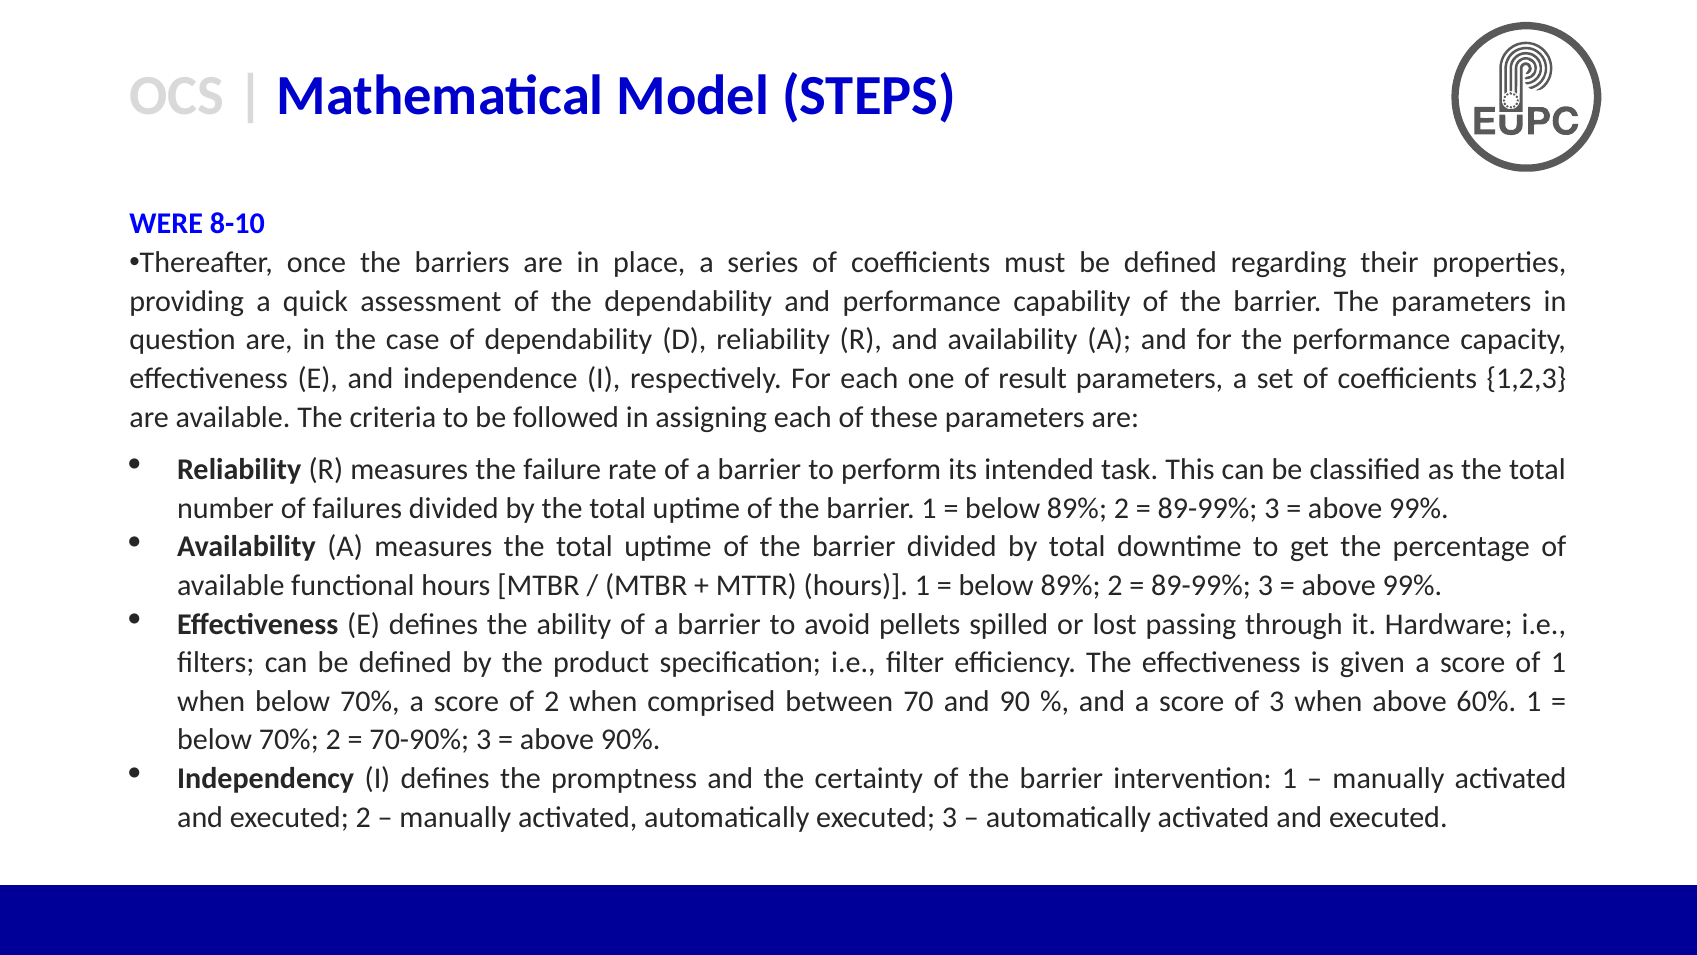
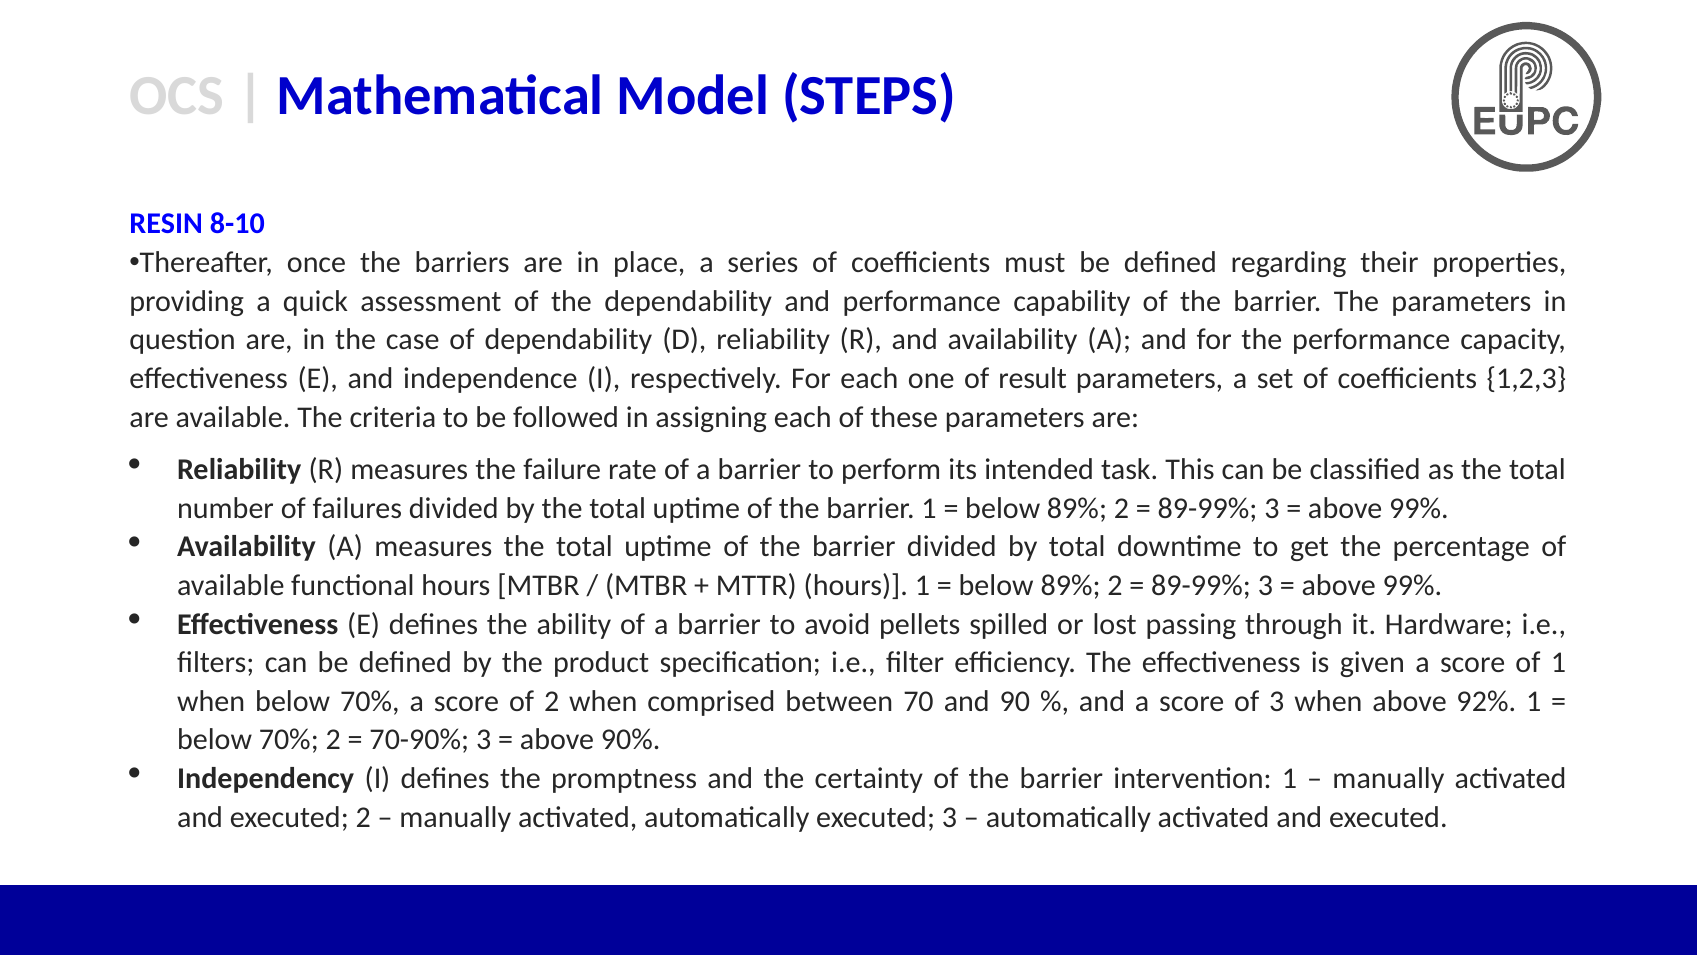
WERE: WERE -> RESIN
60%: 60% -> 92%
